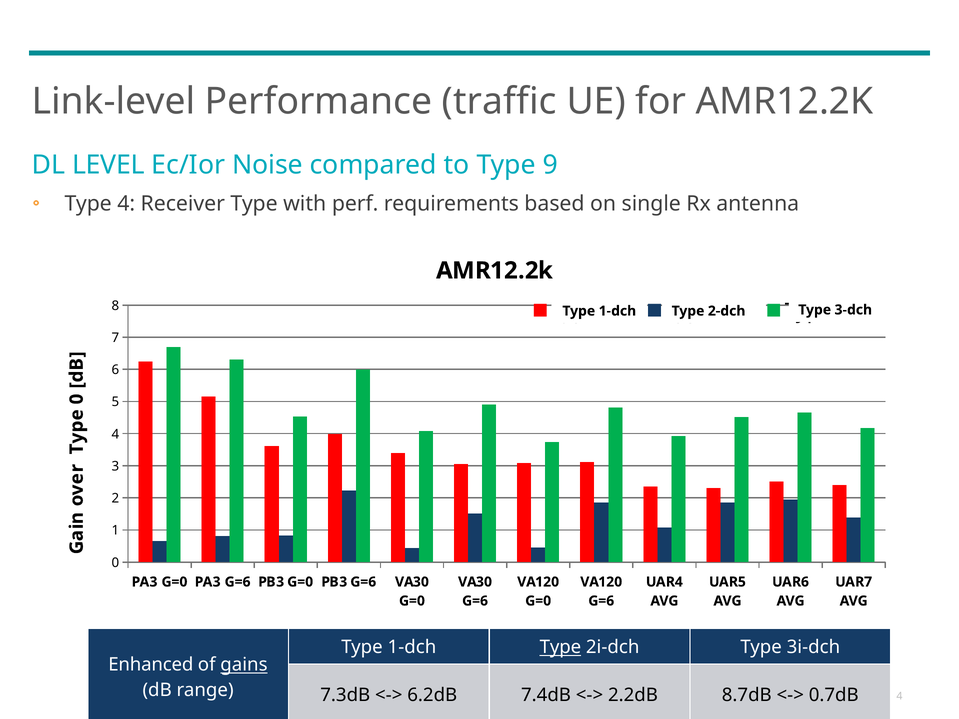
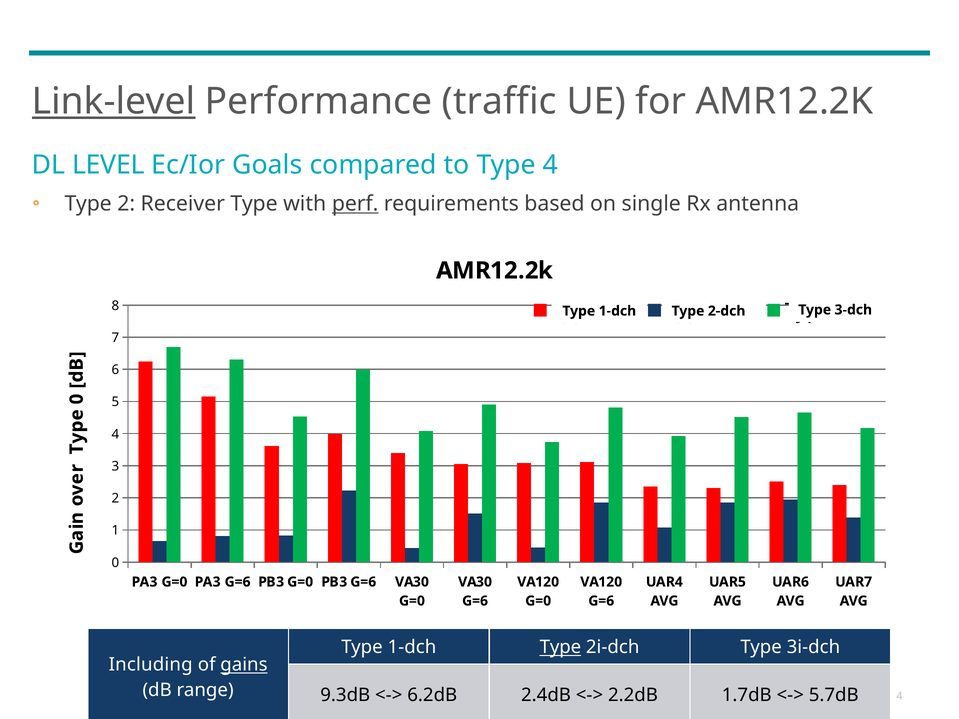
Link-level underline: none -> present
Noise: Noise -> Goals
Type 9: 9 -> 4
Type 4: 4 -> 2
perf underline: none -> present
Enhanced: Enhanced -> Including
7.3dB: 7.3dB -> 9.3dB
7.4dB: 7.4dB -> 2.4dB
8.7dB: 8.7dB -> 1.7dB
0.7dB: 0.7dB -> 5.7dB
